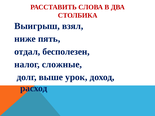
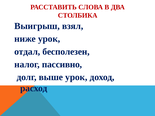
ниже пять: пять -> урок
сложные: сложные -> пассивно
